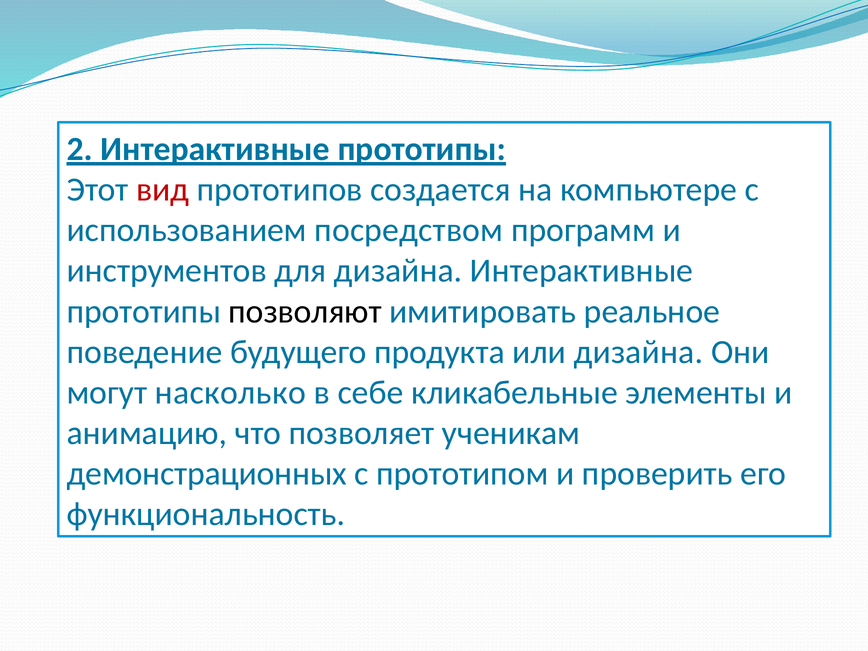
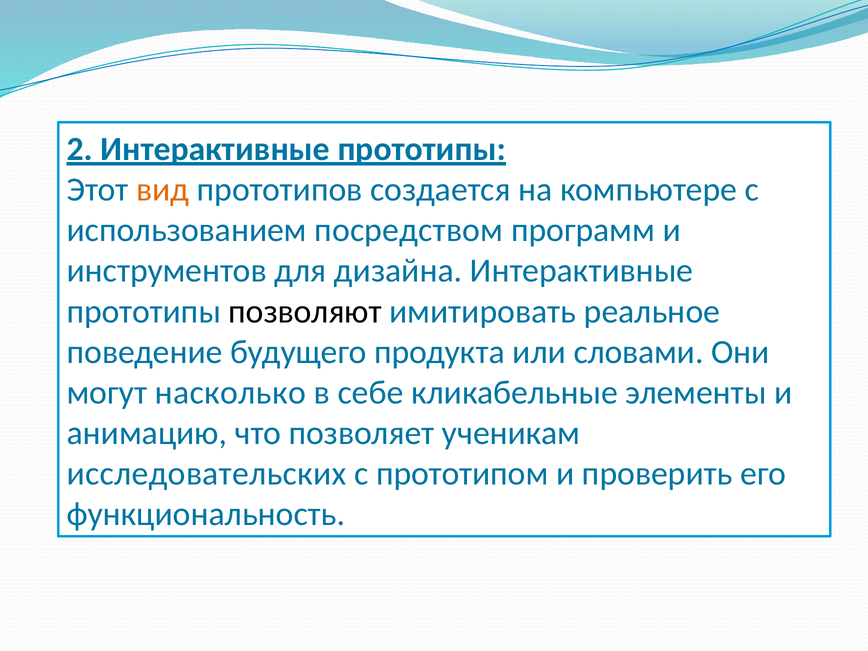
вид colour: red -> orange
или дизайна: дизайна -> словами
демонстрационных: демонстрационных -> исследовательских
